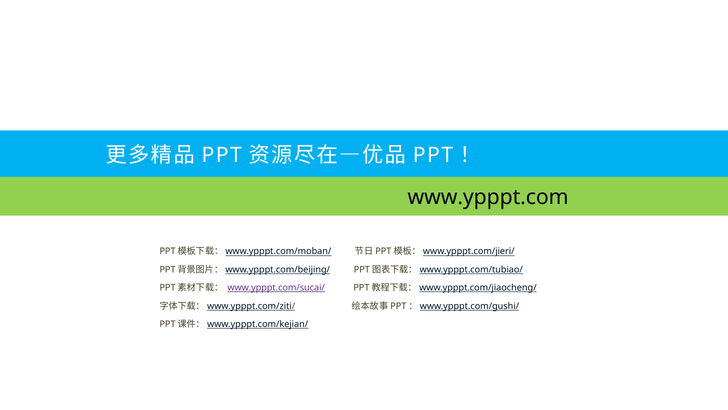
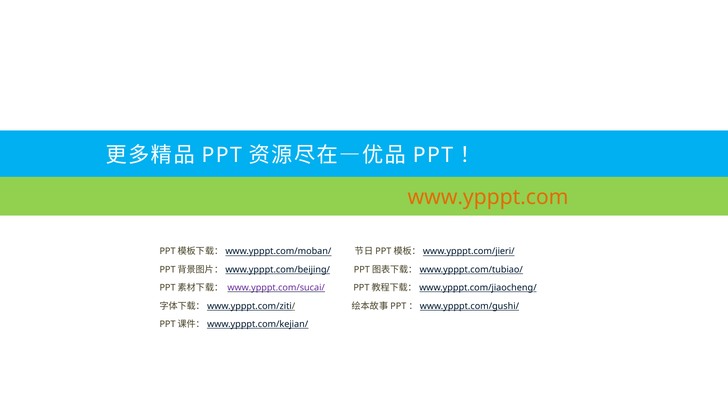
www.ypppt.com colour: black -> orange
